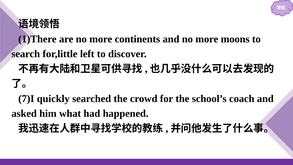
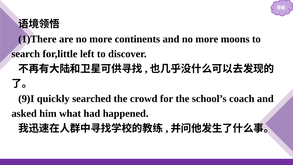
7)I: 7)I -> 9)I
